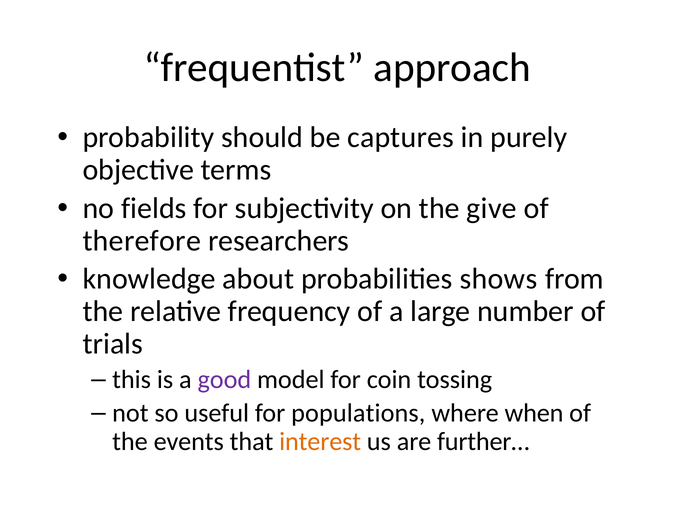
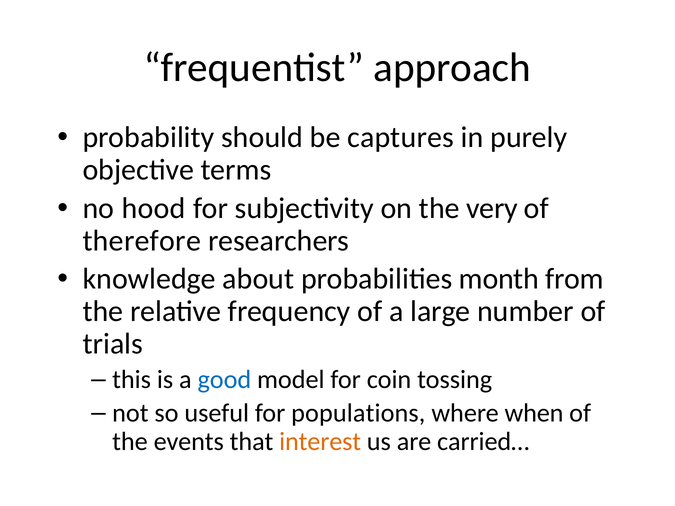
fields: fields -> hood
give: give -> very
shows: shows -> month
good colour: purple -> blue
further…: further… -> carried…
